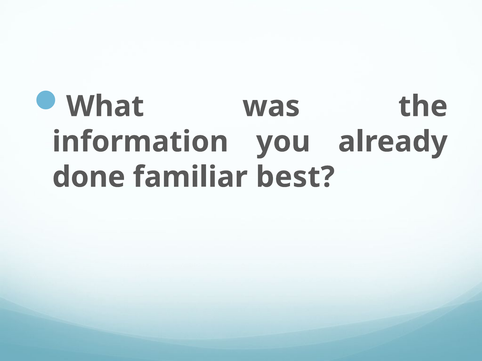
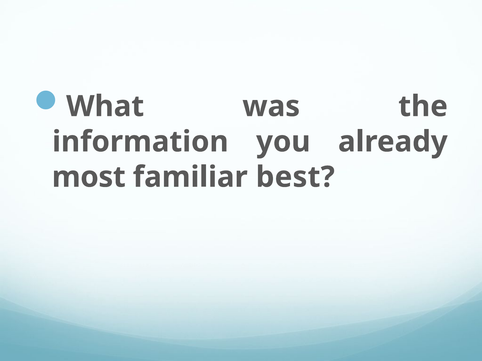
done: done -> most
